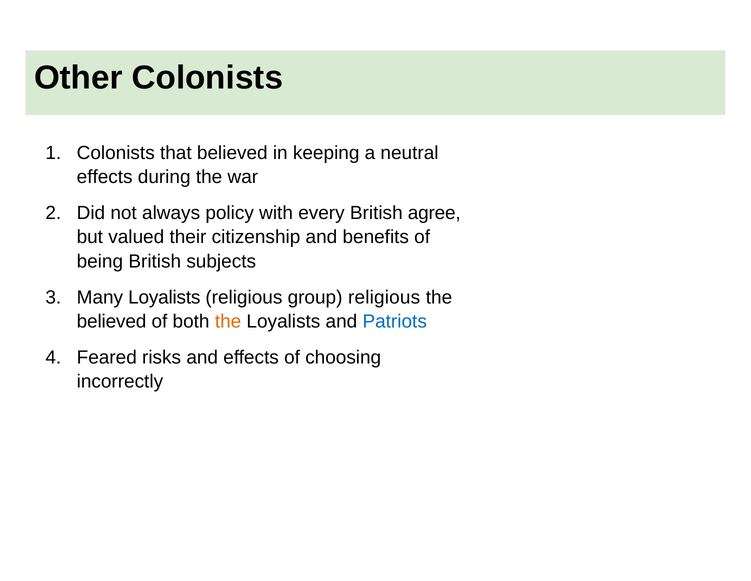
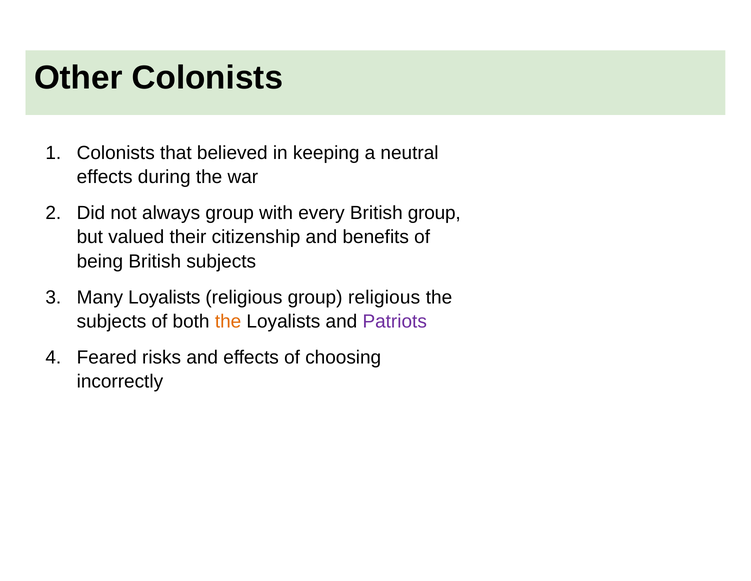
always policy: policy -> group
British agree: agree -> group
believed at (112, 321): believed -> subjects
Patriots colour: blue -> purple
